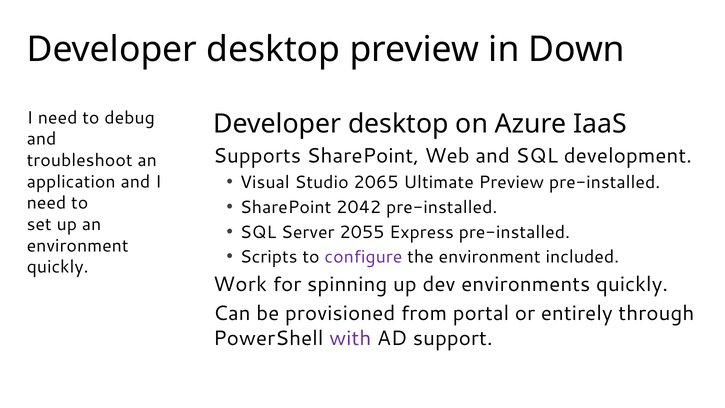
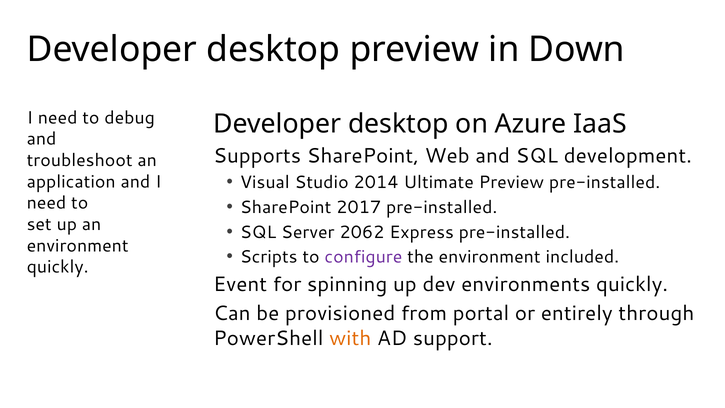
2065: 2065 -> 2014
2042: 2042 -> 2017
2055: 2055 -> 2062
Work: Work -> Event
with colour: purple -> orange
